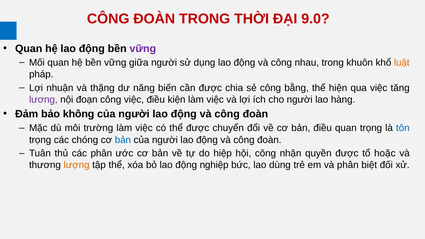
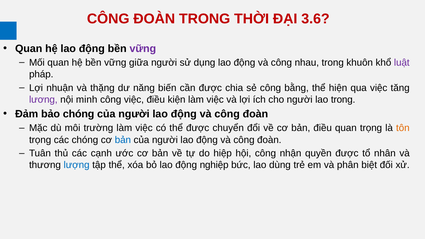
9.0: 9.0 -> 3.6
luật colour: orange -> purple
đoạn: đoạn -> minh
lao hàng: hàng -> trong
bảo không: không -> chóng
tôn colour: blue -> orange
các phân: phân -> cạnh
hoặc: hoặc -> nhân
lượng colour: orange -> blue
